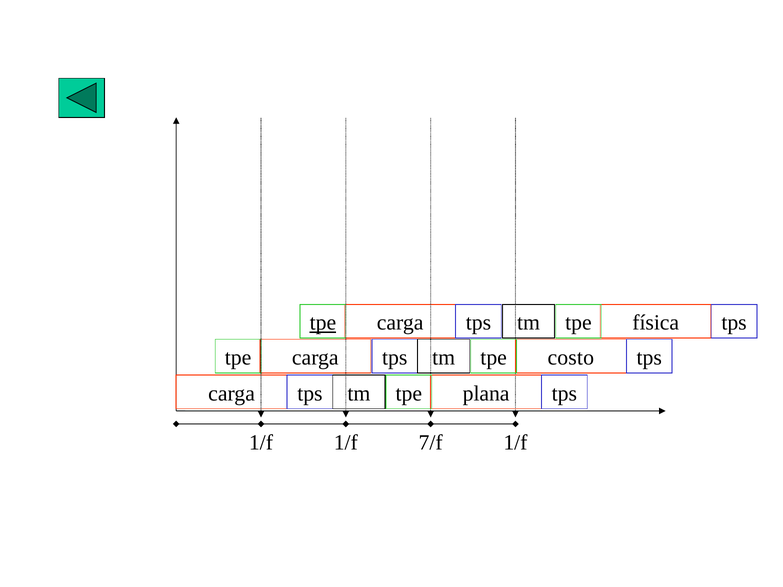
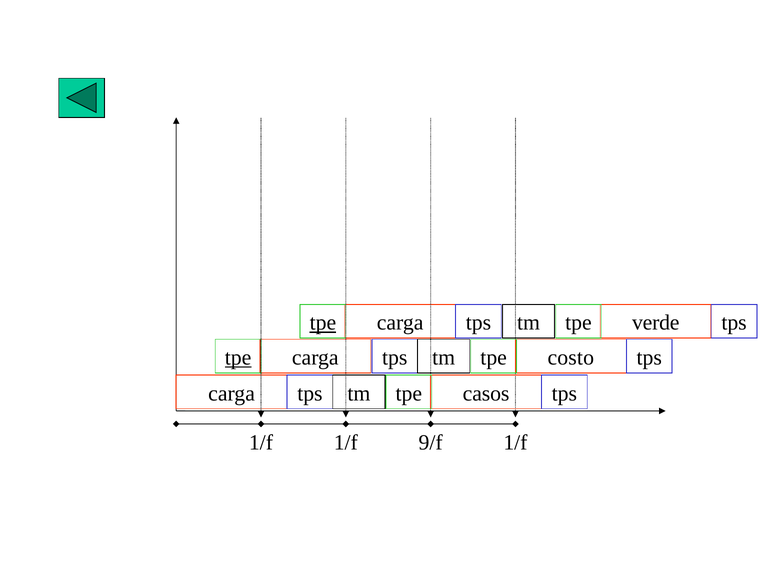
física: física -> verde
tpe at (238, 358) underline: none -> present
plana: plana -> casos
7/f: 7/f -> 9/f
